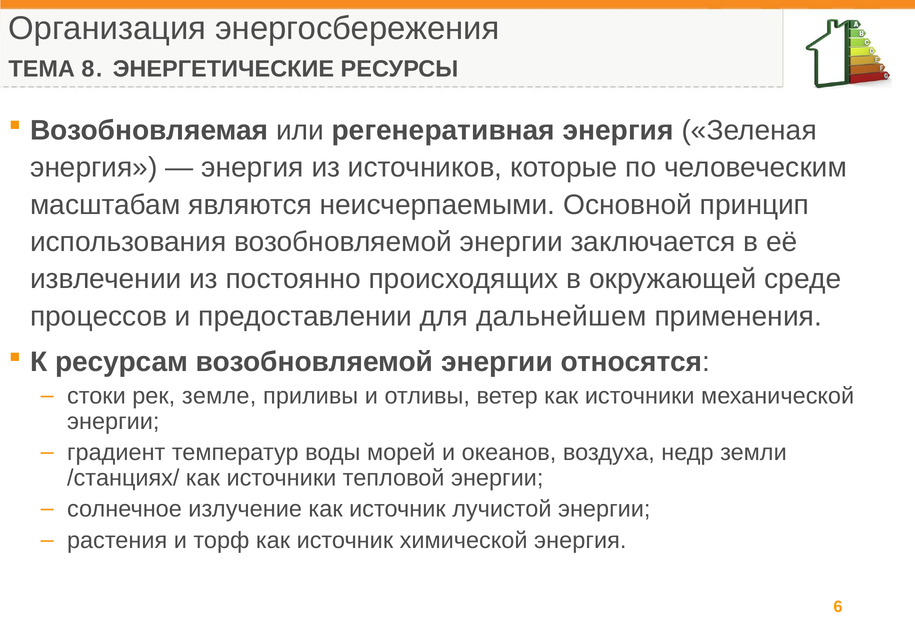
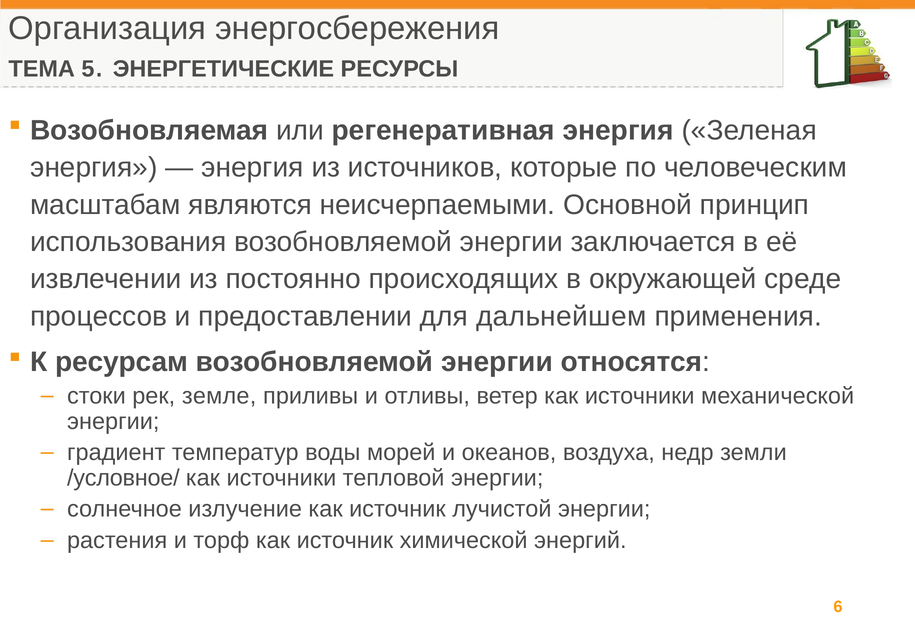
8: 8 -> 5
/станциях/: /станциях/ -> /условное/
химической энергия: энергия -> энергий
